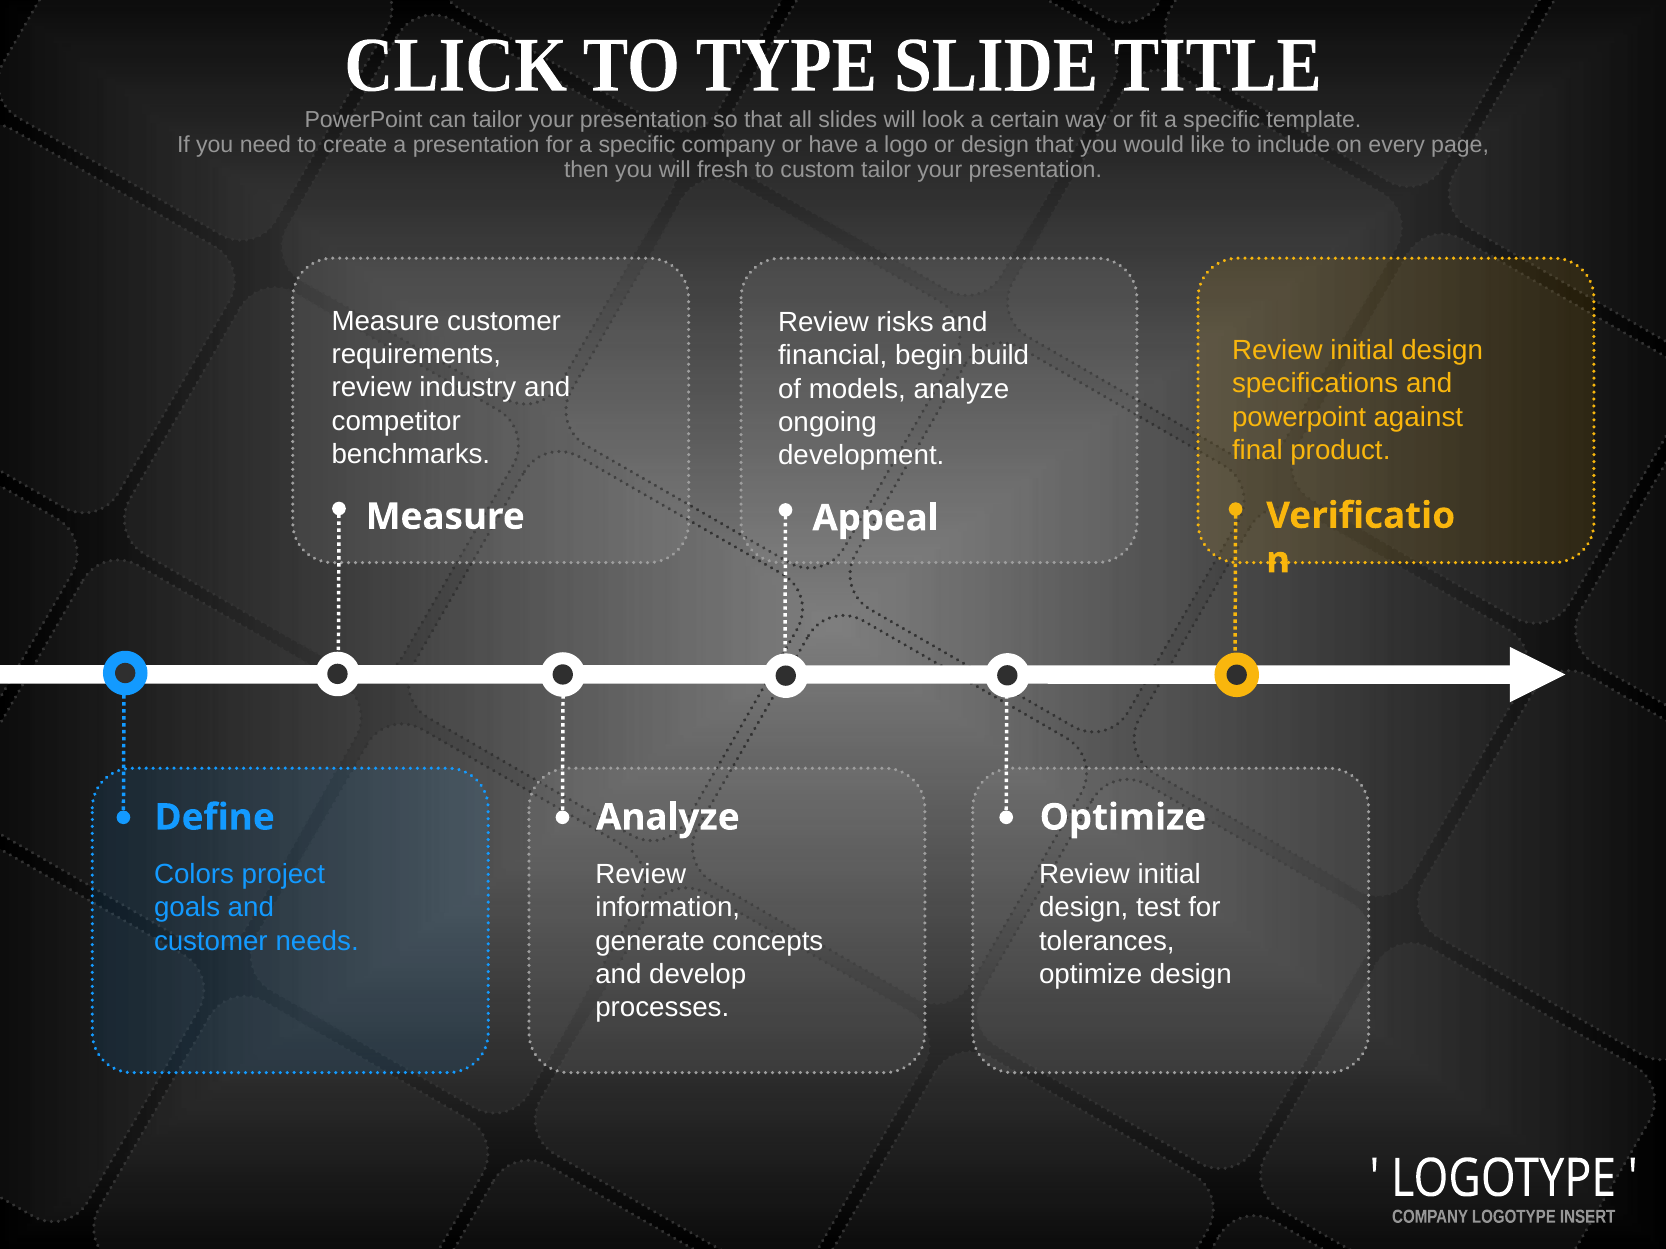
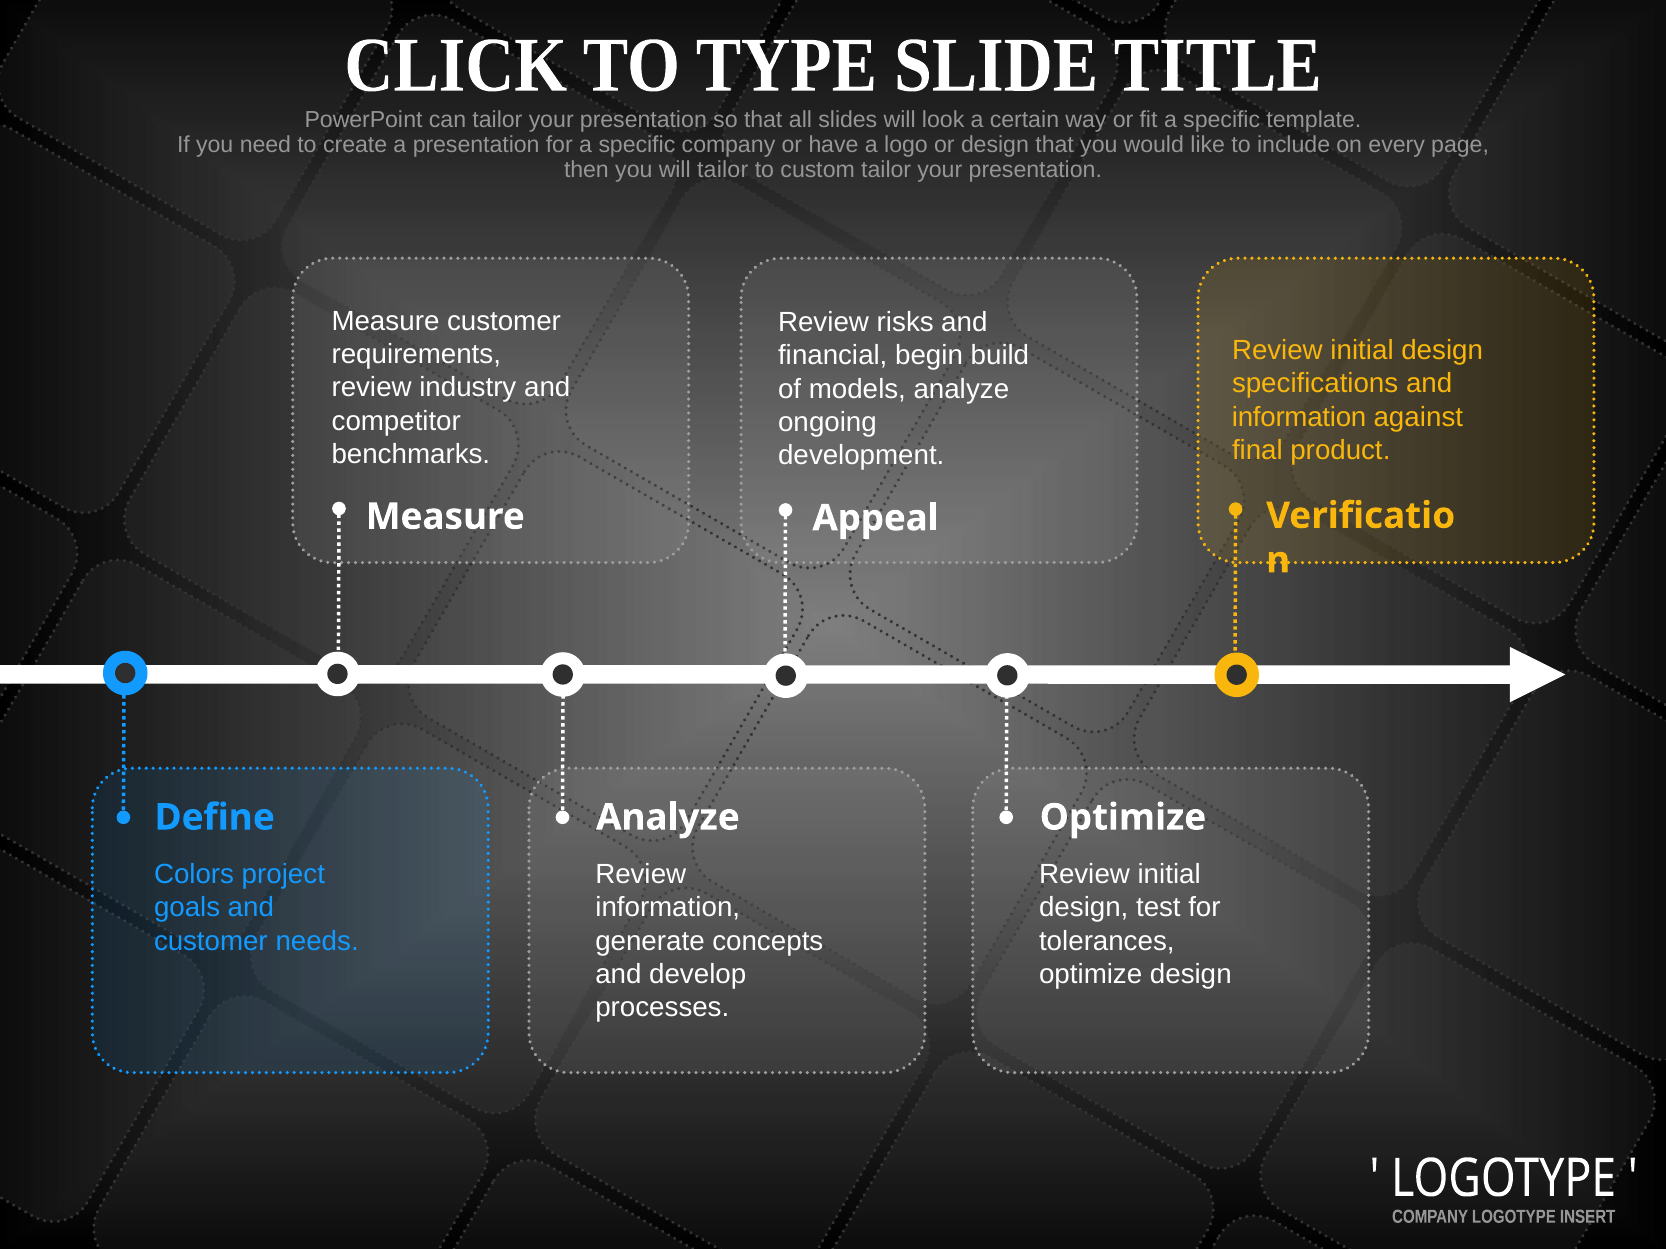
will fresh: fresh -> tailor
powerpoint at (1299, 417): powerpoint -> information
